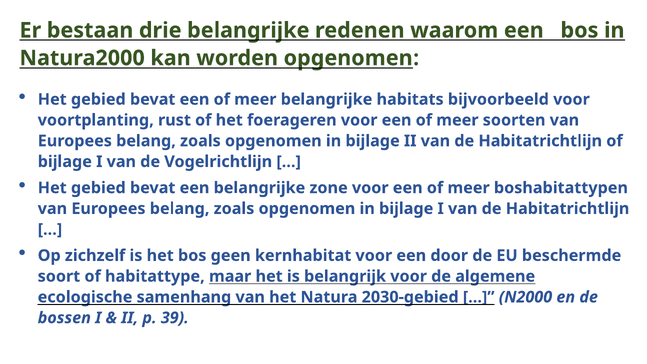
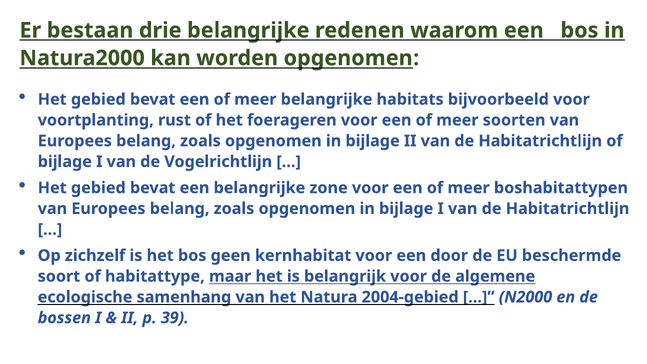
2030-gebied: 2030-gebied -> 2004-gebied
